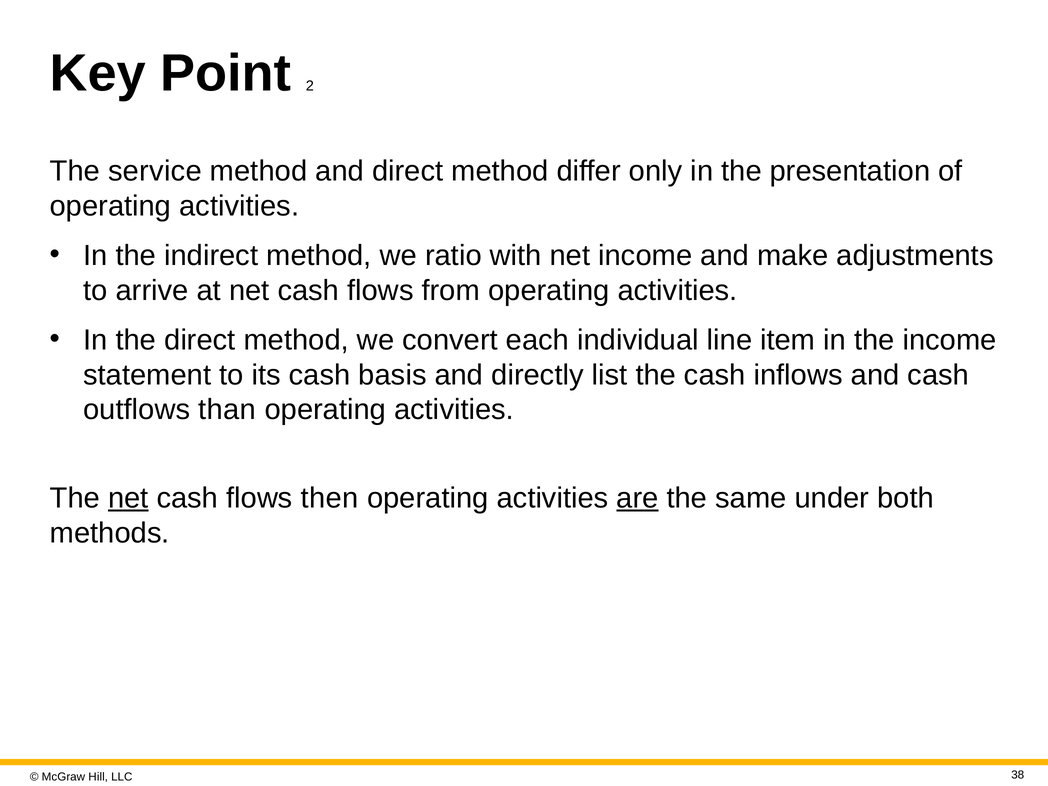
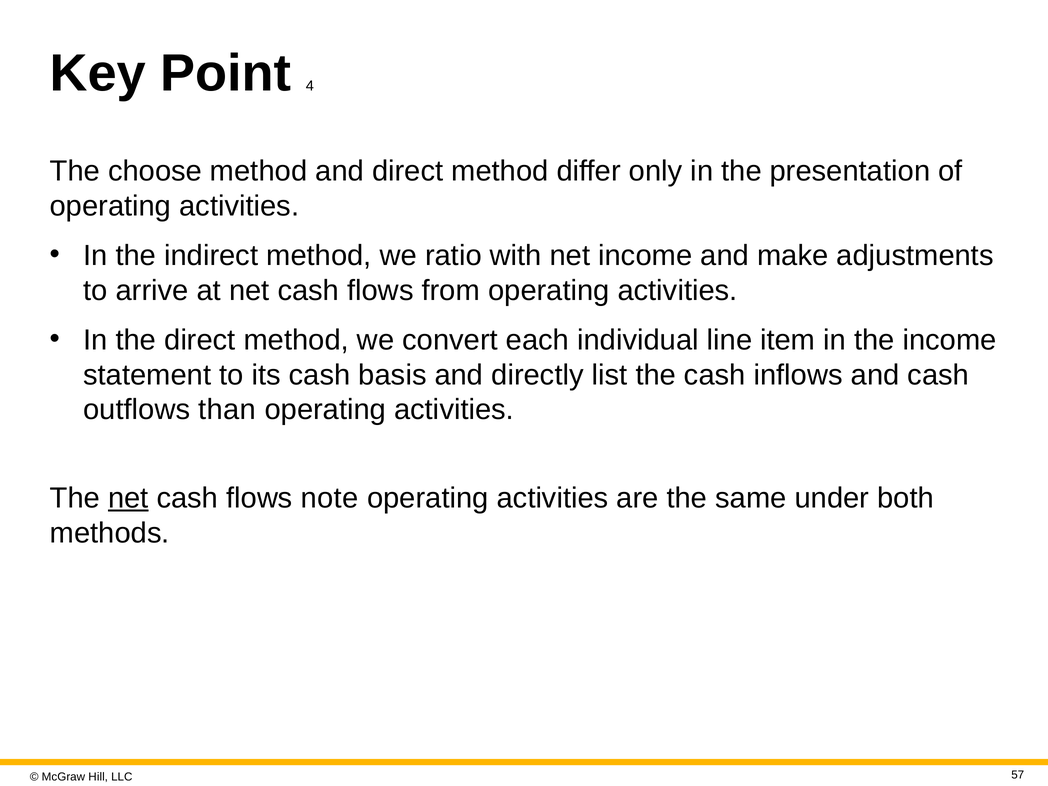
2: 2 -> 4
service: service -> choose
then: then -> note
are underline: present -> none
38: 38 -> 57
